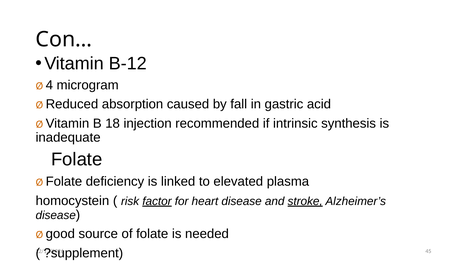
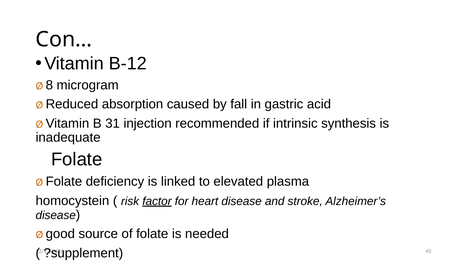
4: 4 -> 8
18: 18 -> 31
stroke underline: present -> none
